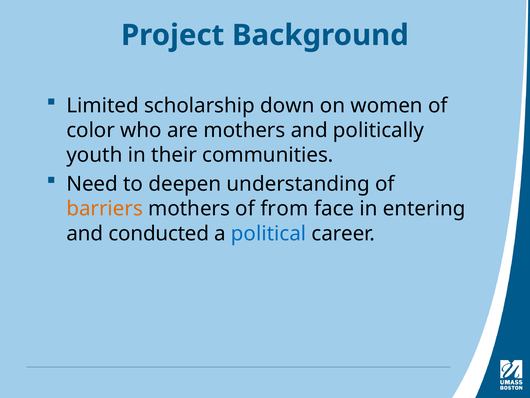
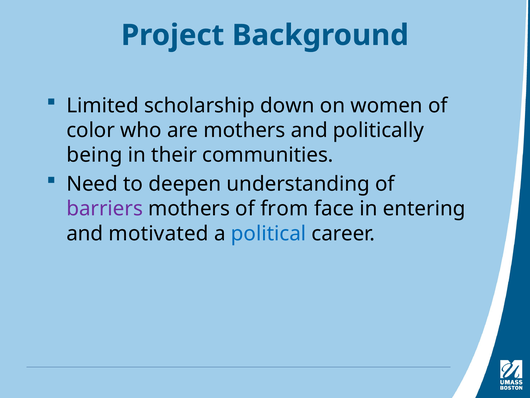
youth: youth -> being
barriers colour: orange -> purple
conducted: conducted -> motivated
